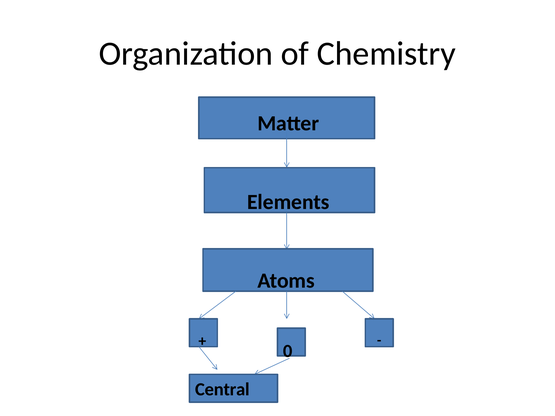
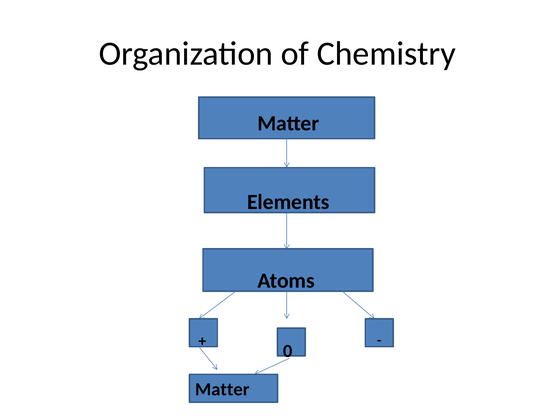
Central at (222, 390): Central -> Matter
